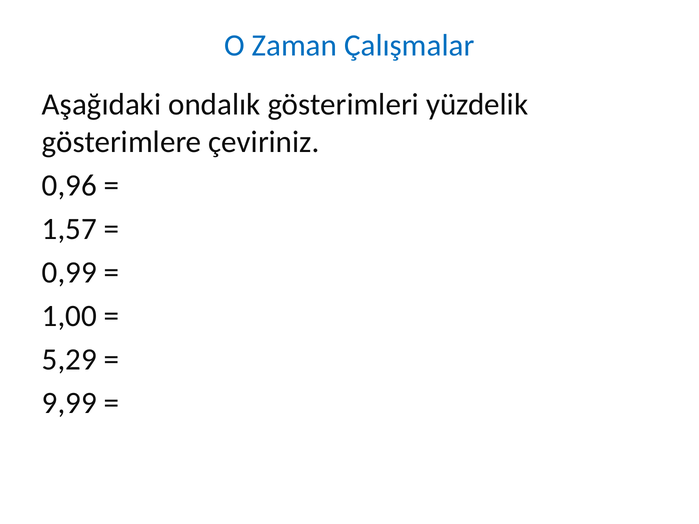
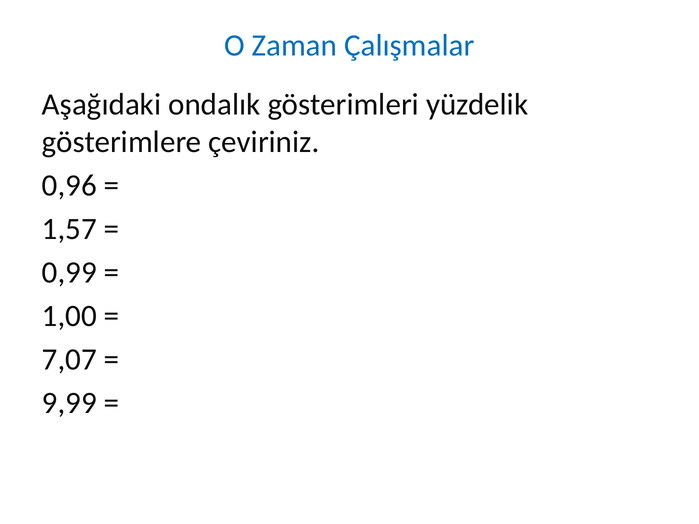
5,29: 5,29 -> 7,07
